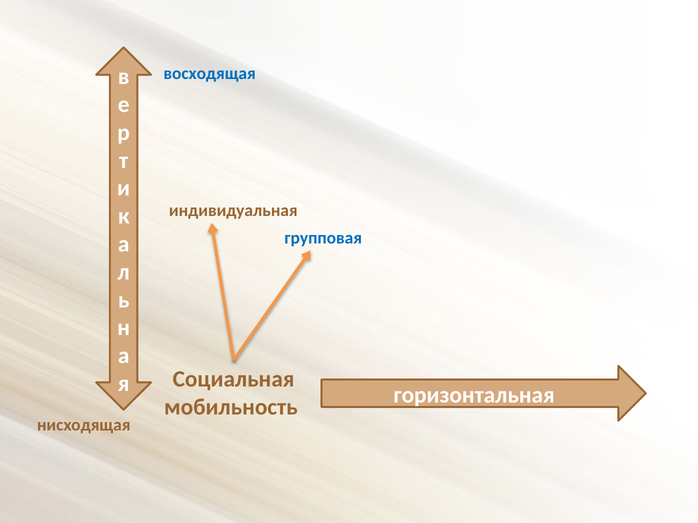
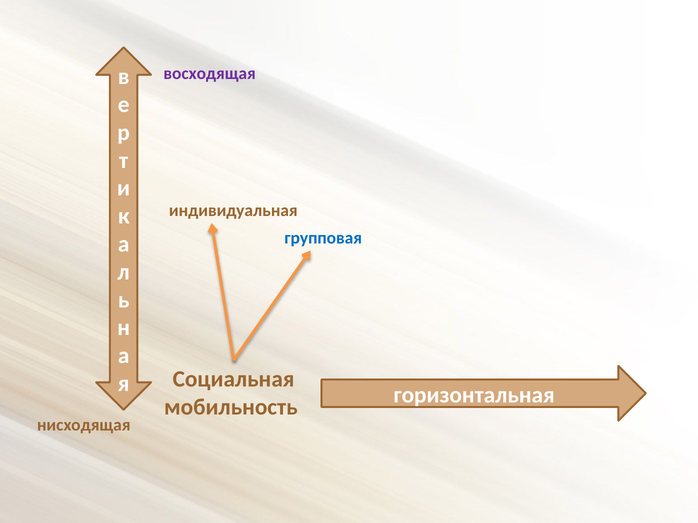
восходящая colour: blue -> purple
